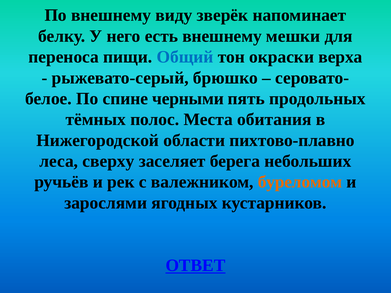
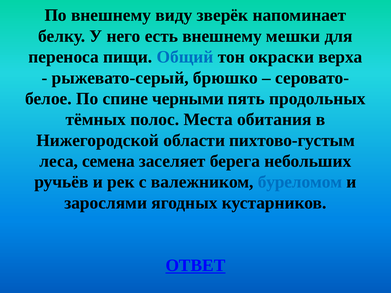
пихтово-плавно: пихтово-плавно -> пихтово-густым
сверху: сверху -> семена
буреломом colour: orange -> blue
